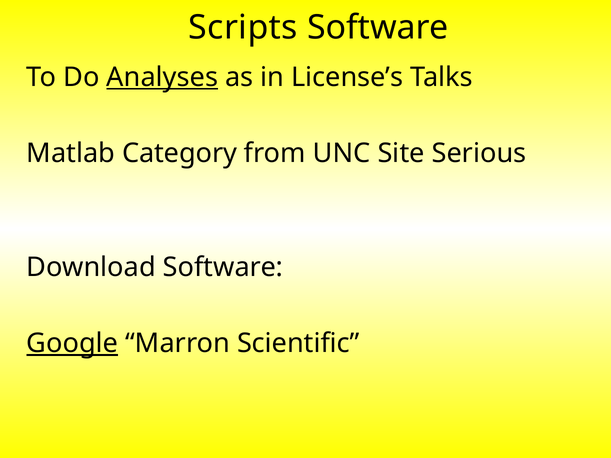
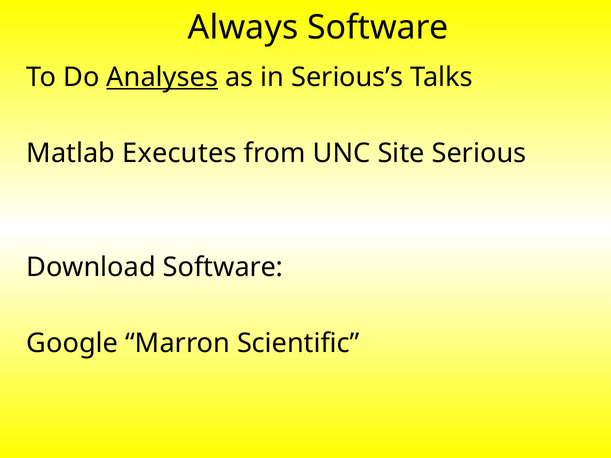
Scripts: Scripts -> Always
License’s: License’s -> Serious’s
Category: Category -> Executes
Google underline: present -> none
